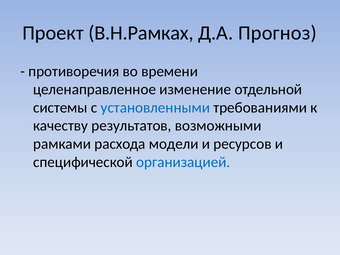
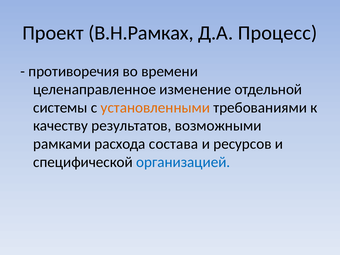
Прогноз: Прогноз -> Процесс
установленными colour: blue -> orange
модели: модели -> состава
